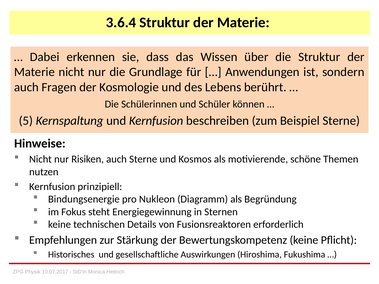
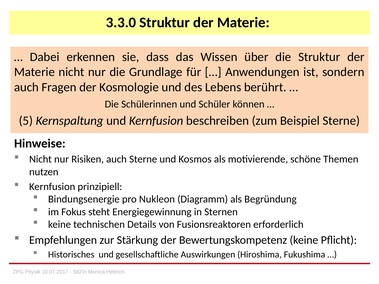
3.6.4: 3.6.4 -> 3.3.0
